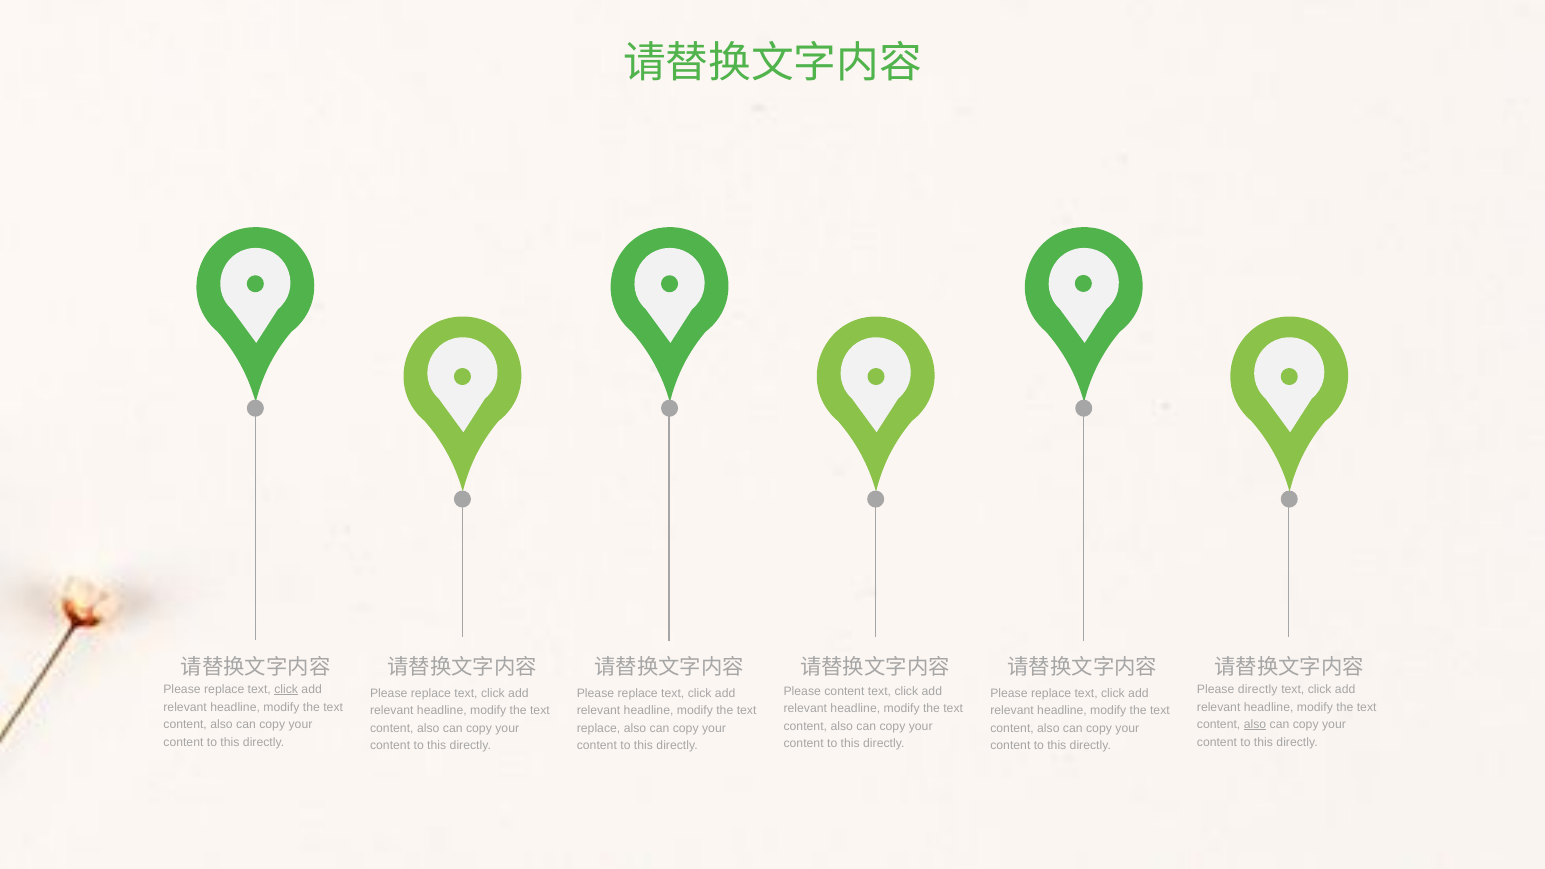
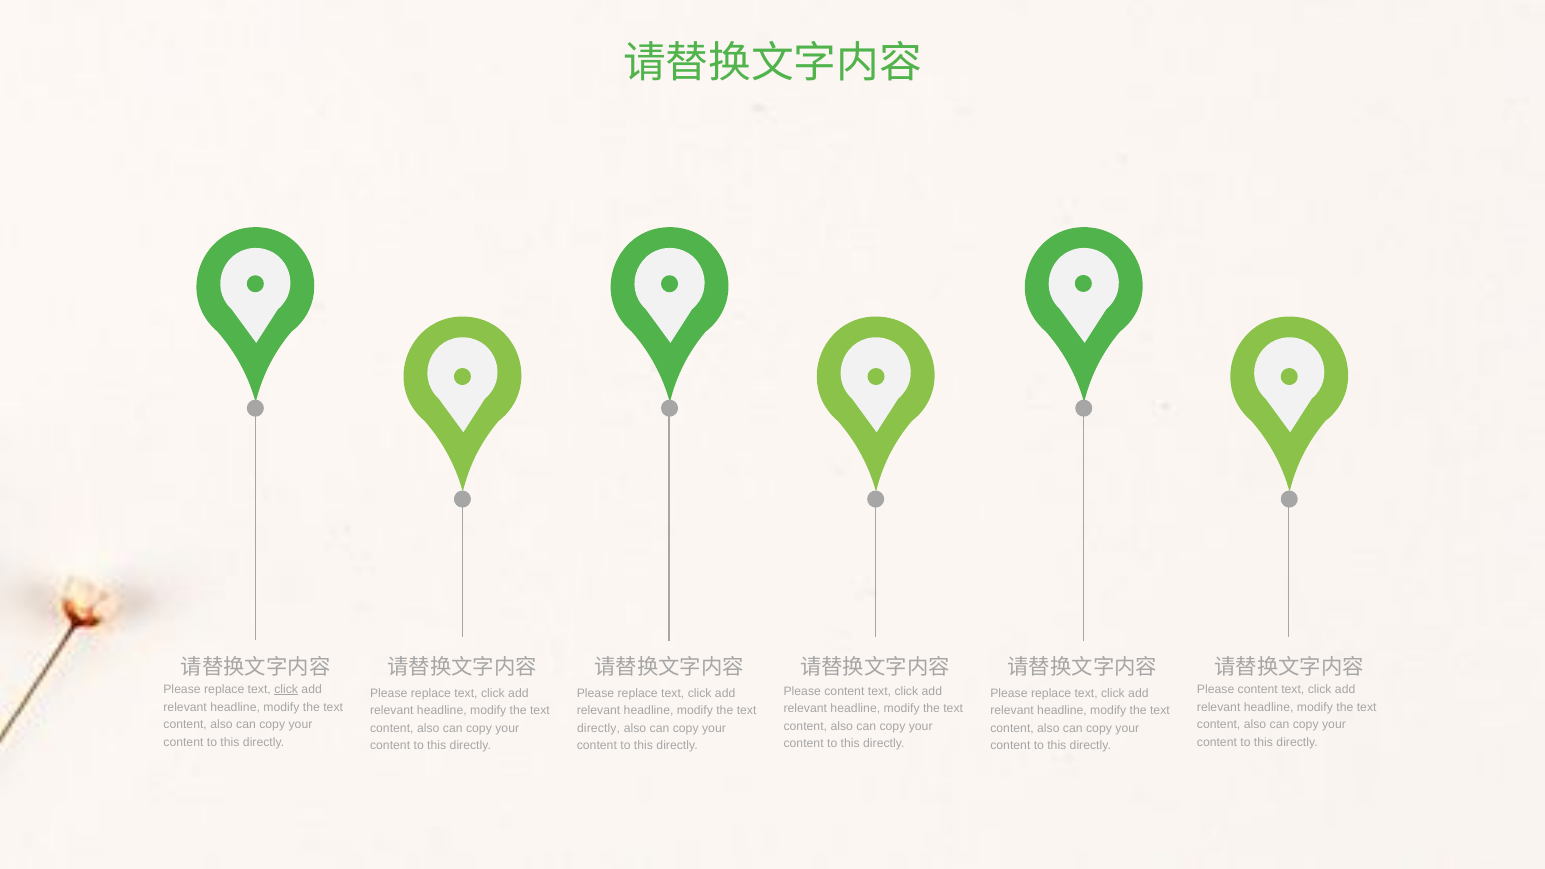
directly at (1258, 690): directly -> content
also at (1255, 725) underline: present -> none
replace at (599, 728): replace -> directly
